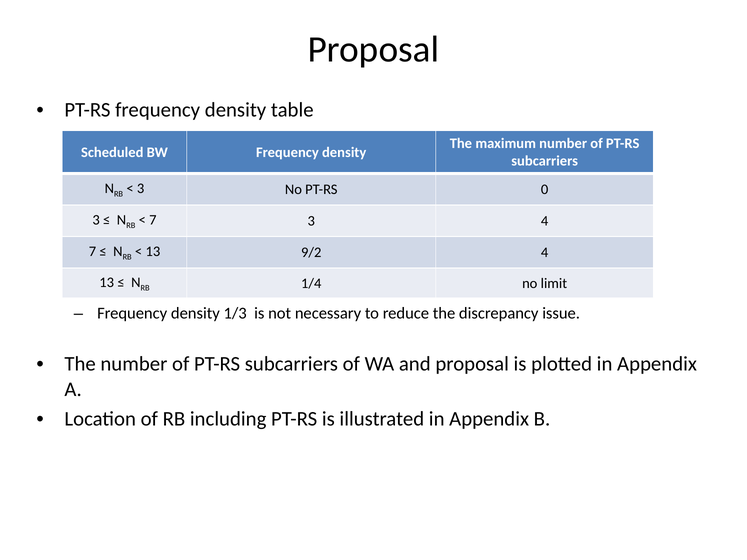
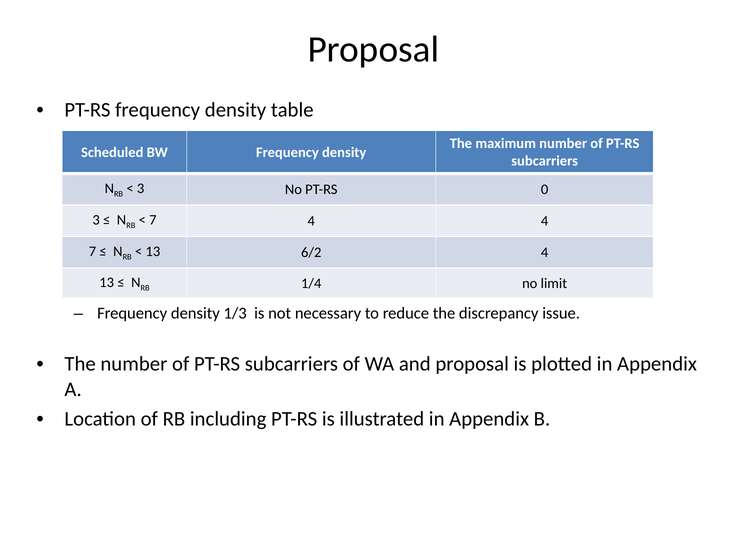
7 3: 3 -> 4
9/2: 9/2 -> 6/2
